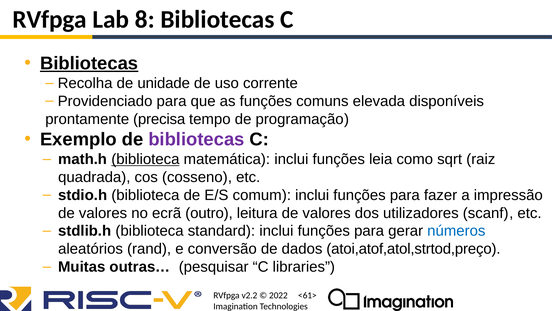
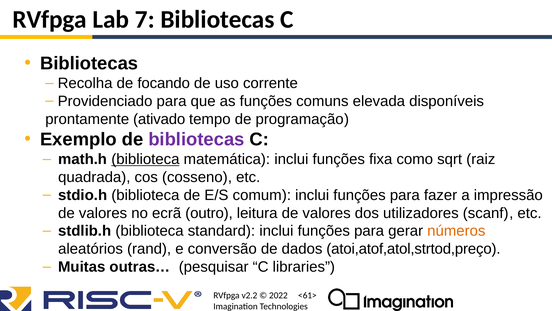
8: 8 -> 7
Bibliotecas at (89, 63) underline: present -> none
unidade: unidade -> focando
precisa: precisa -> ativado
leia: leia -> fixa
números colour: blue -> orange
